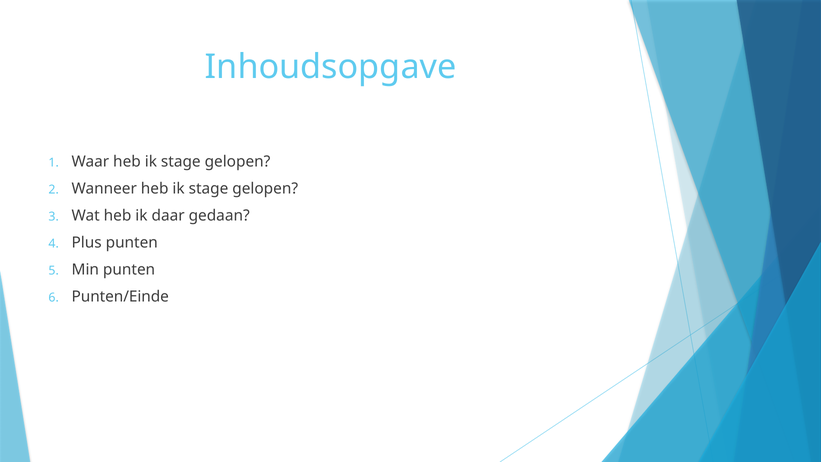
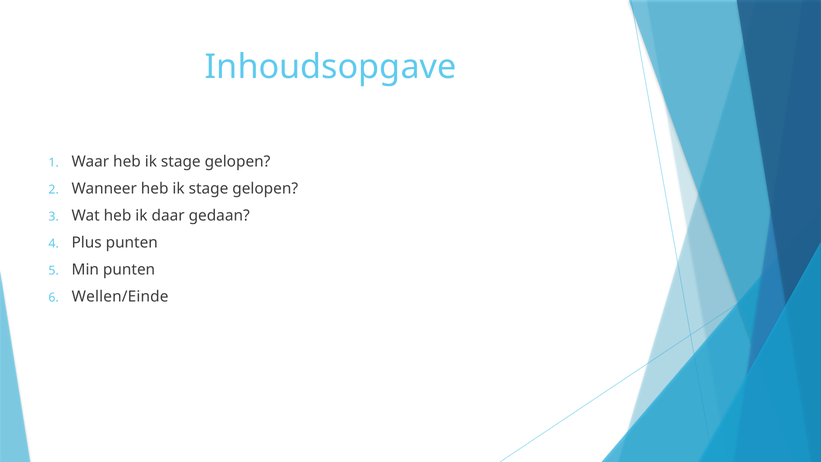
Punten/Einde: Punten/Einde -> Wellen/Einde
